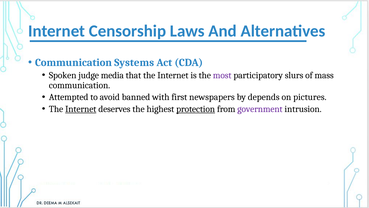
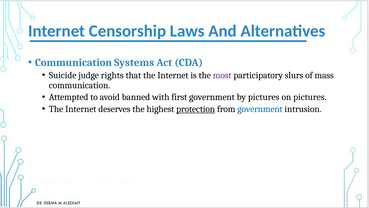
Spoken: Spoken -> Suicide
media: media -> rights
first newspapers: newspapers -> government
by depends: depends -> pictures
Internet at (81, 109) underline: present -> none
government at (260, 109) colour: purple -> blue
